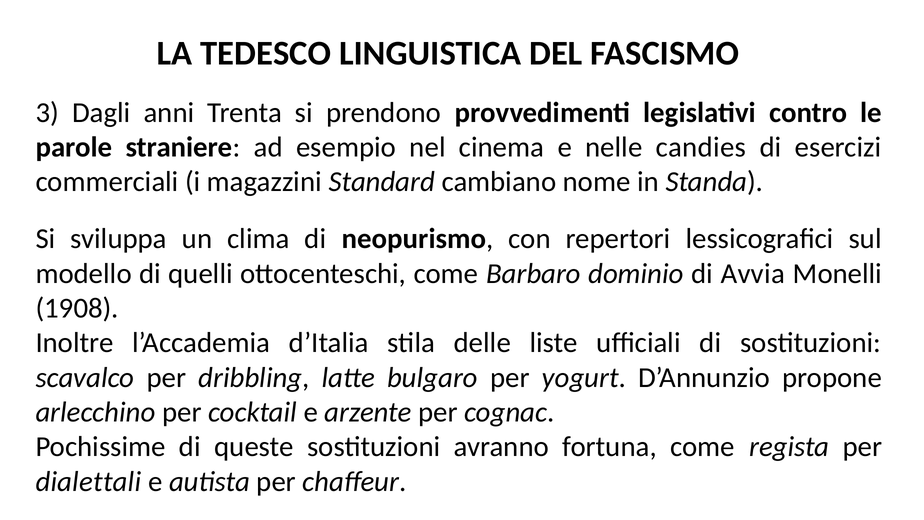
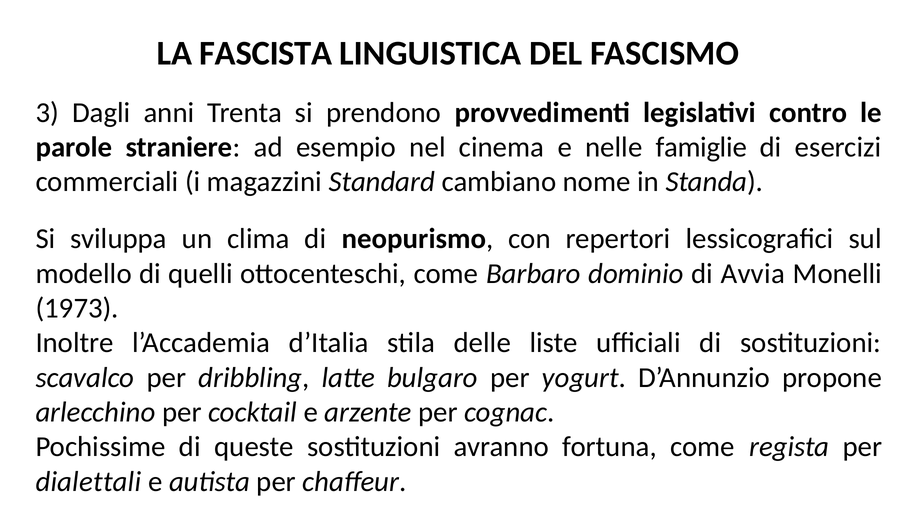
TEDESCO: TEDESCO -> FASCISTA
candies: candies -> famiglie
1908: 1908 -> 1973
